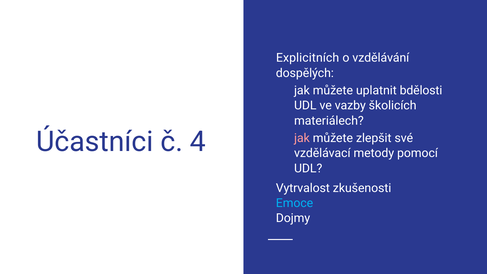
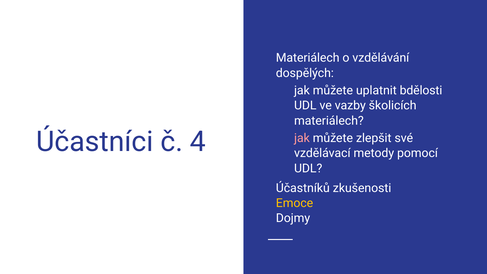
Explicitních at (308, 58): Explicitních -> Materiálech
Vytrvalost: Vytrvalost -> Účastníků
Emoce colour: light blue -> yellow
